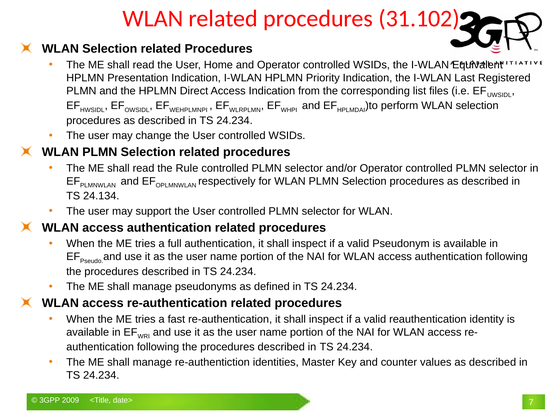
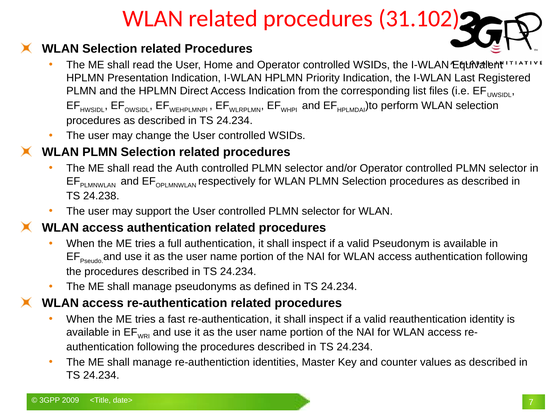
Rule: Rule -> Auth
24.134: 24.134 -> 24.238
